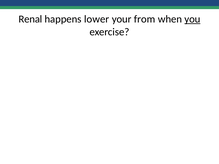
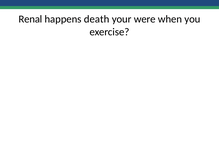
lower: lower -> death
from: from -> were
you underline: present -> none
